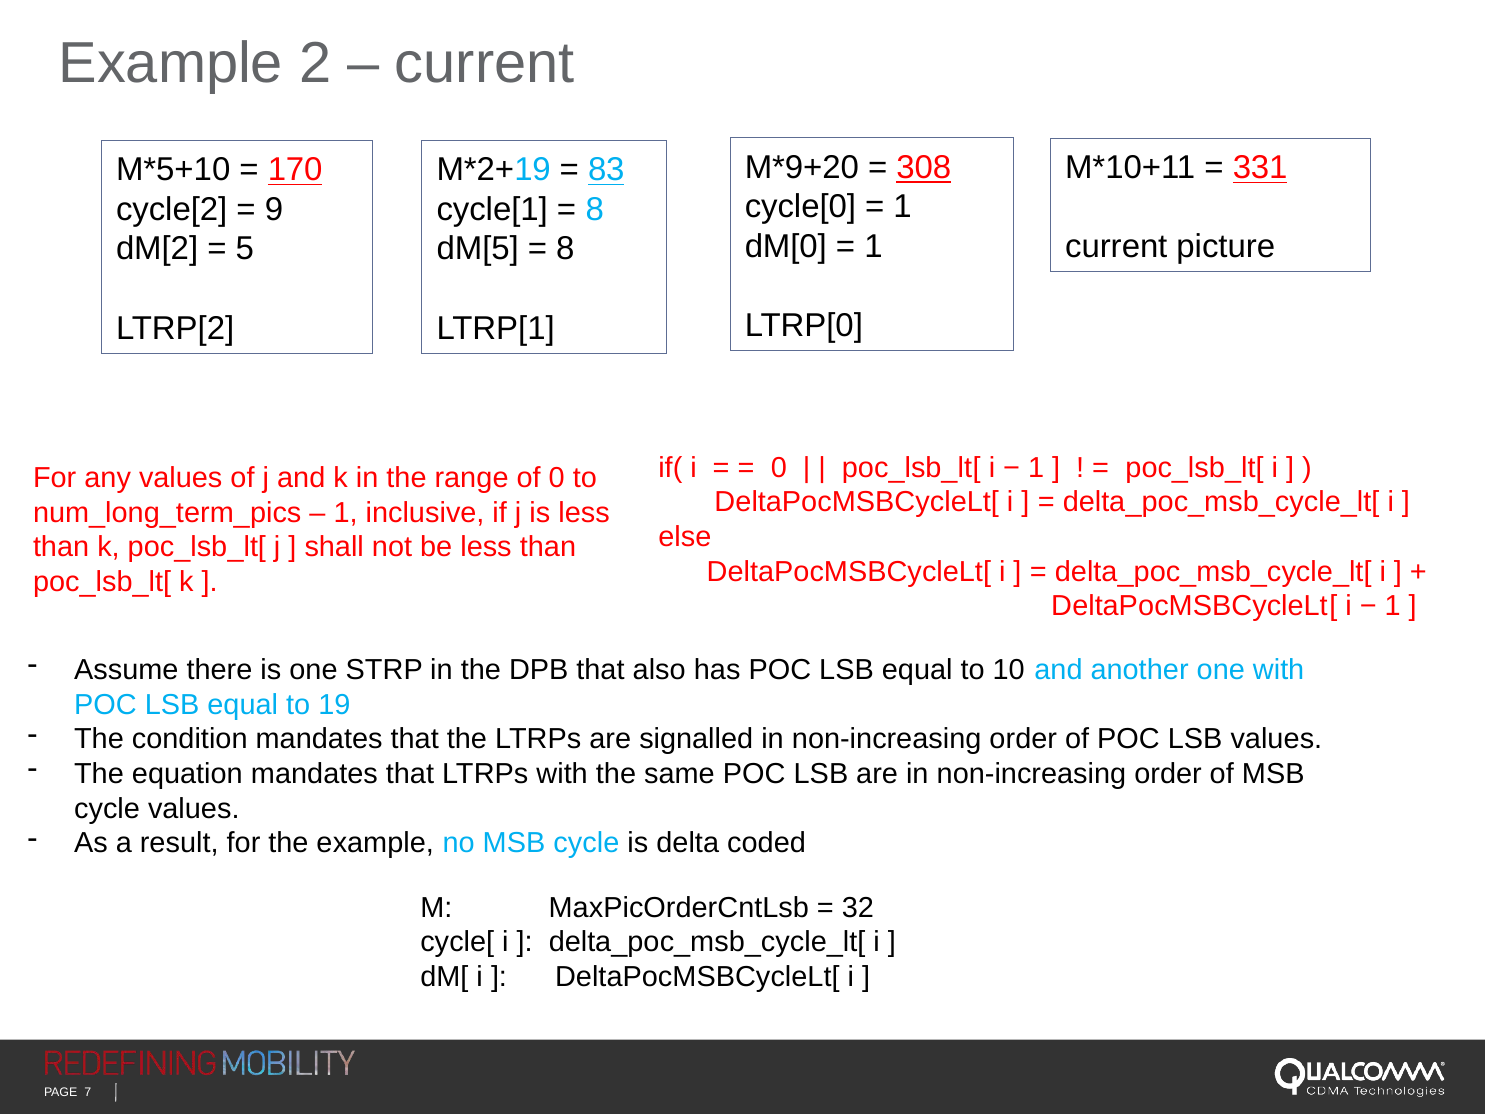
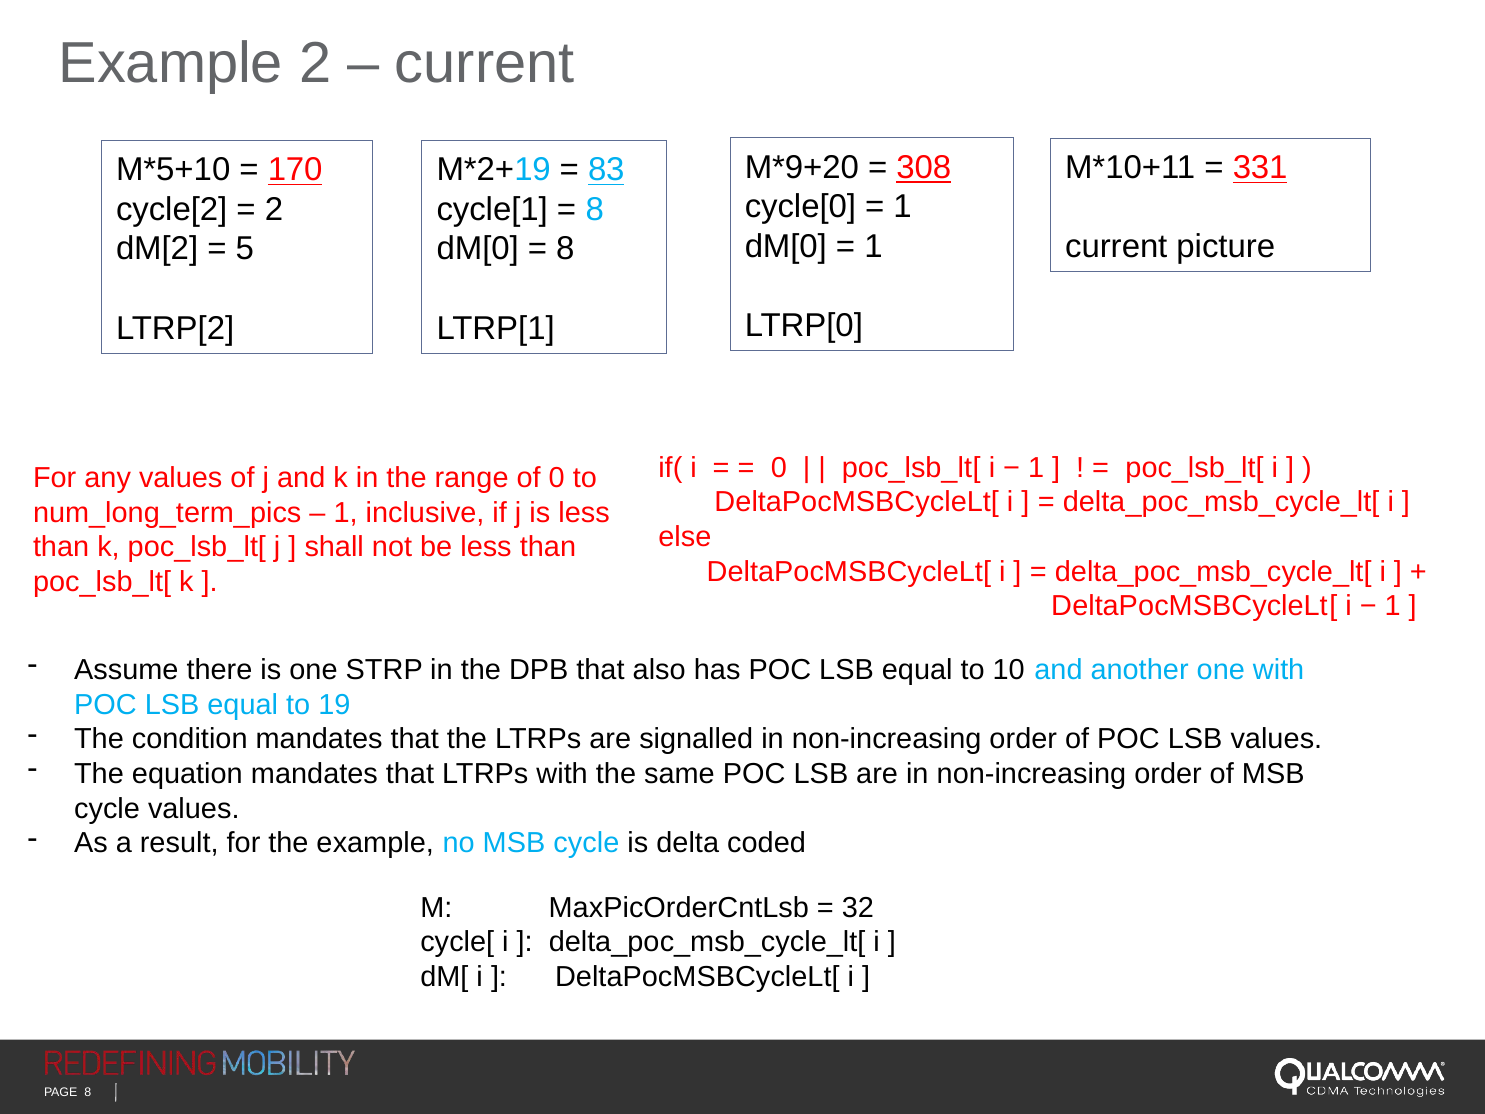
9 at (274, 209): 9 -> 2
dM[5 at (478, 249): dM[5 -> dM[0
7 at (88, 1092): 7 -> 8
